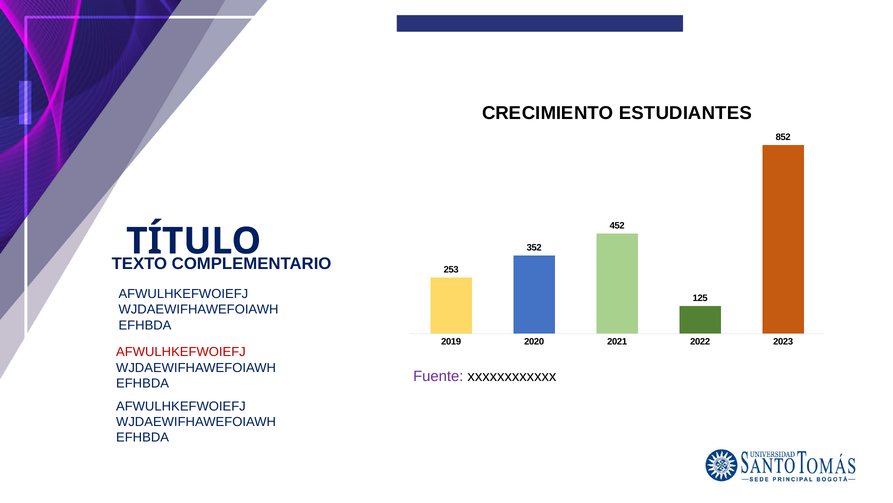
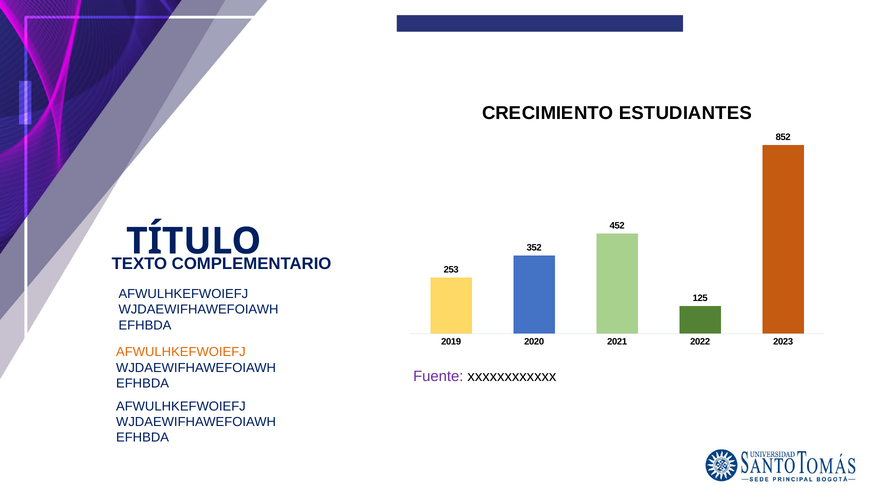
AFWULHKEFWOIEFJ at (181, 352) colour: red -> orange
